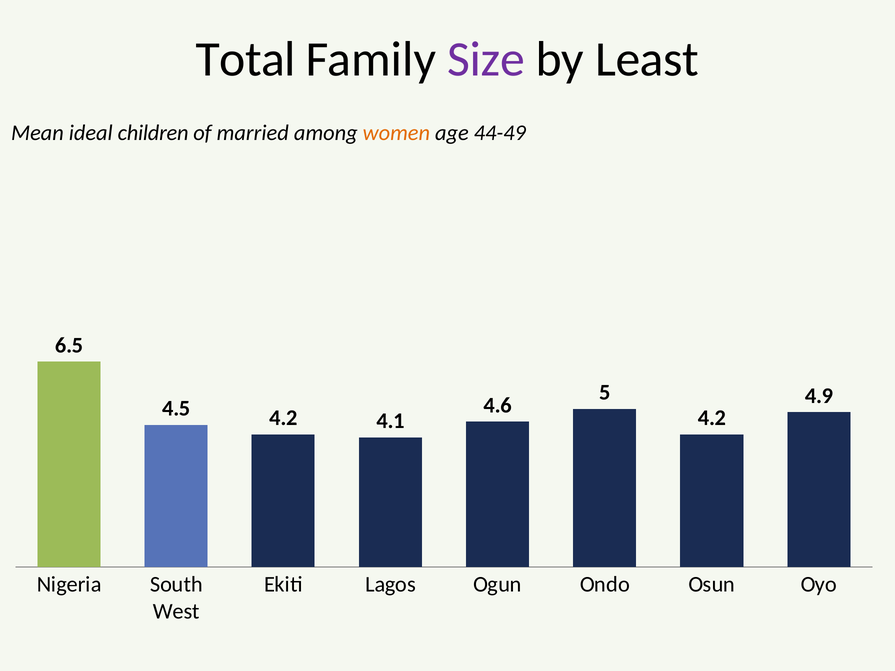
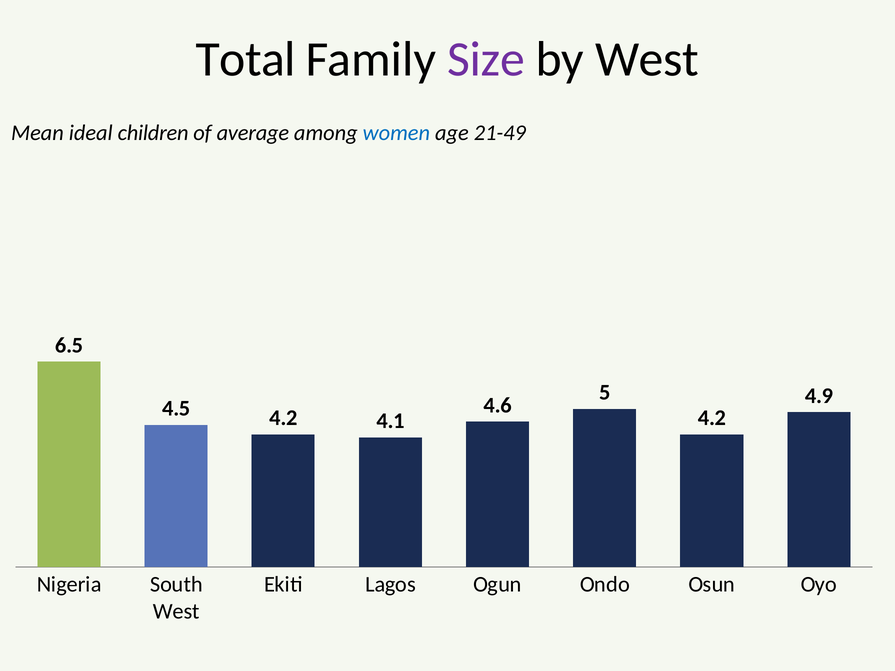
by Least: Least -> West
married: married -> average
women colour: orange -> blue
44-49: 44-49 -> 21-49
